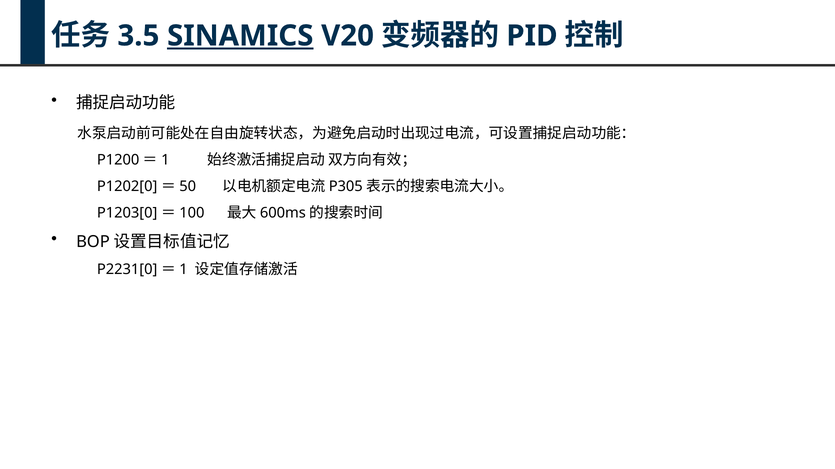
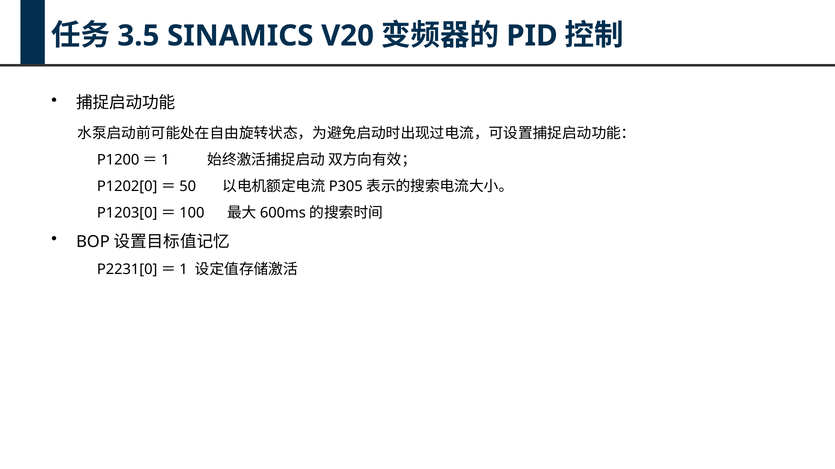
SINAMICS underline: present -> none
